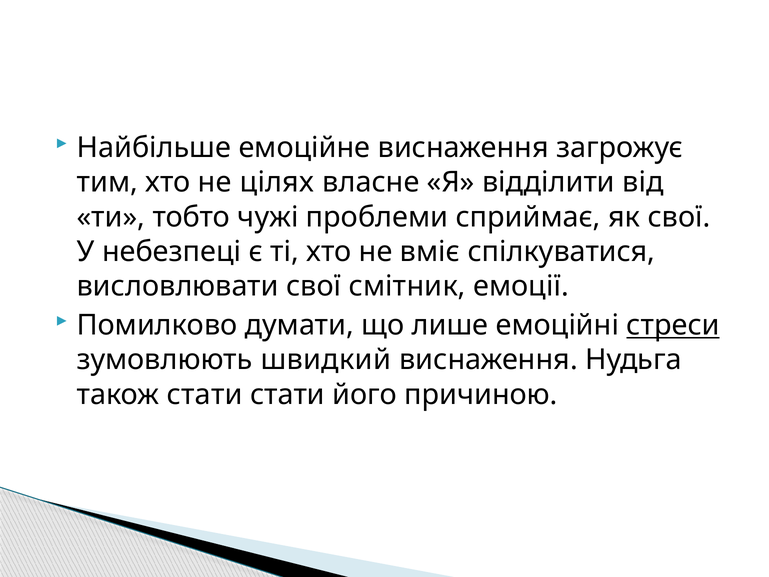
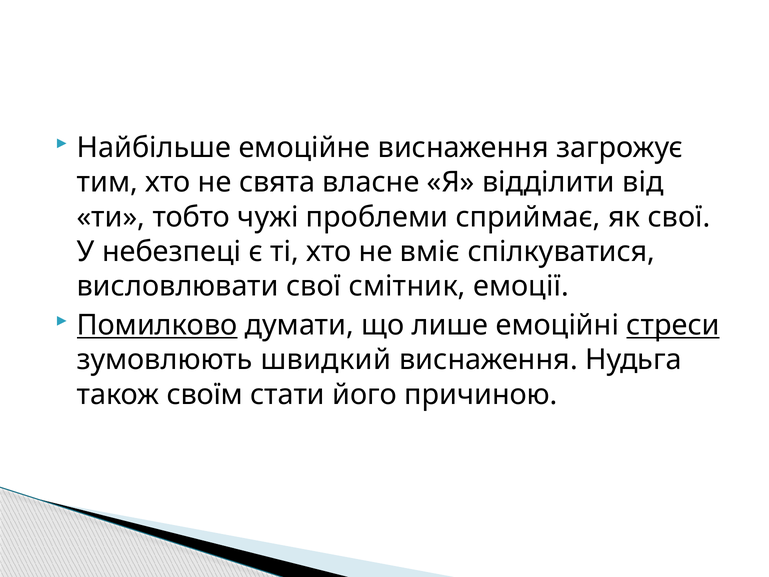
цілях: цілях -> свята
Помилково underline: none -> present
також стати: стати -> своїм
